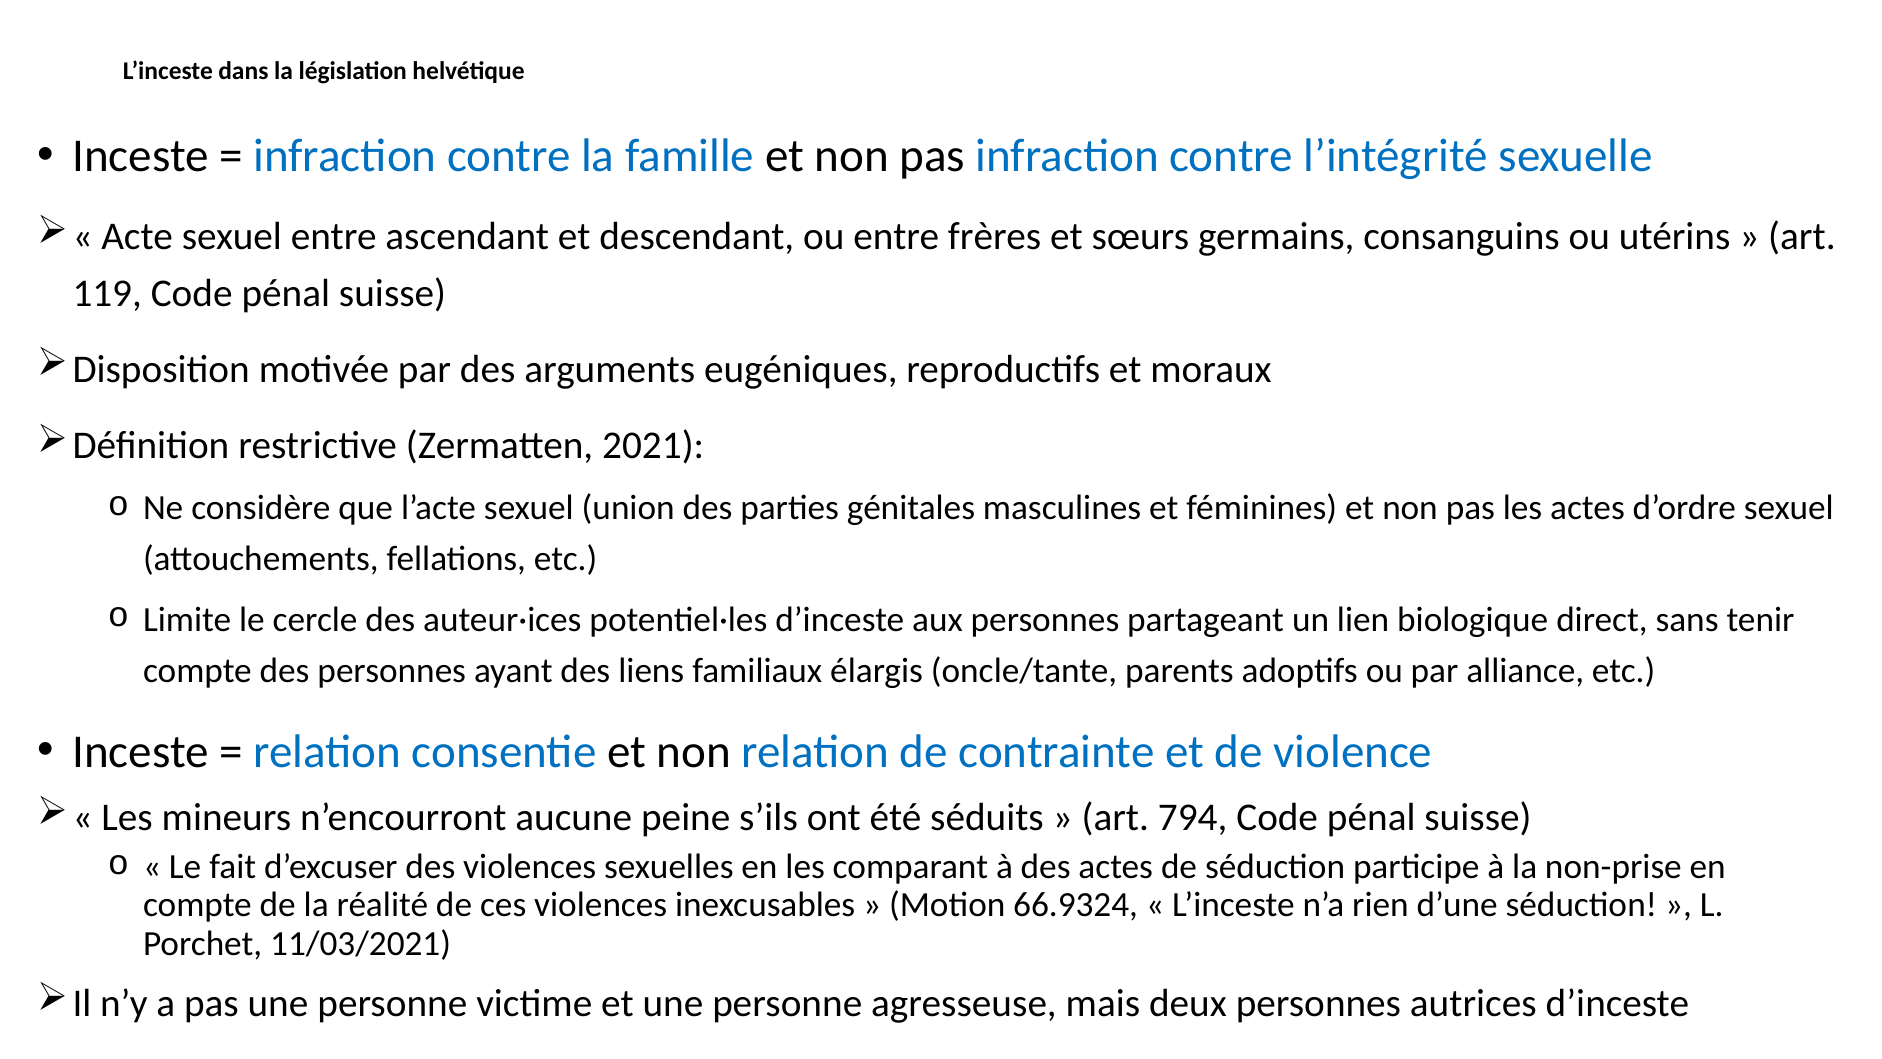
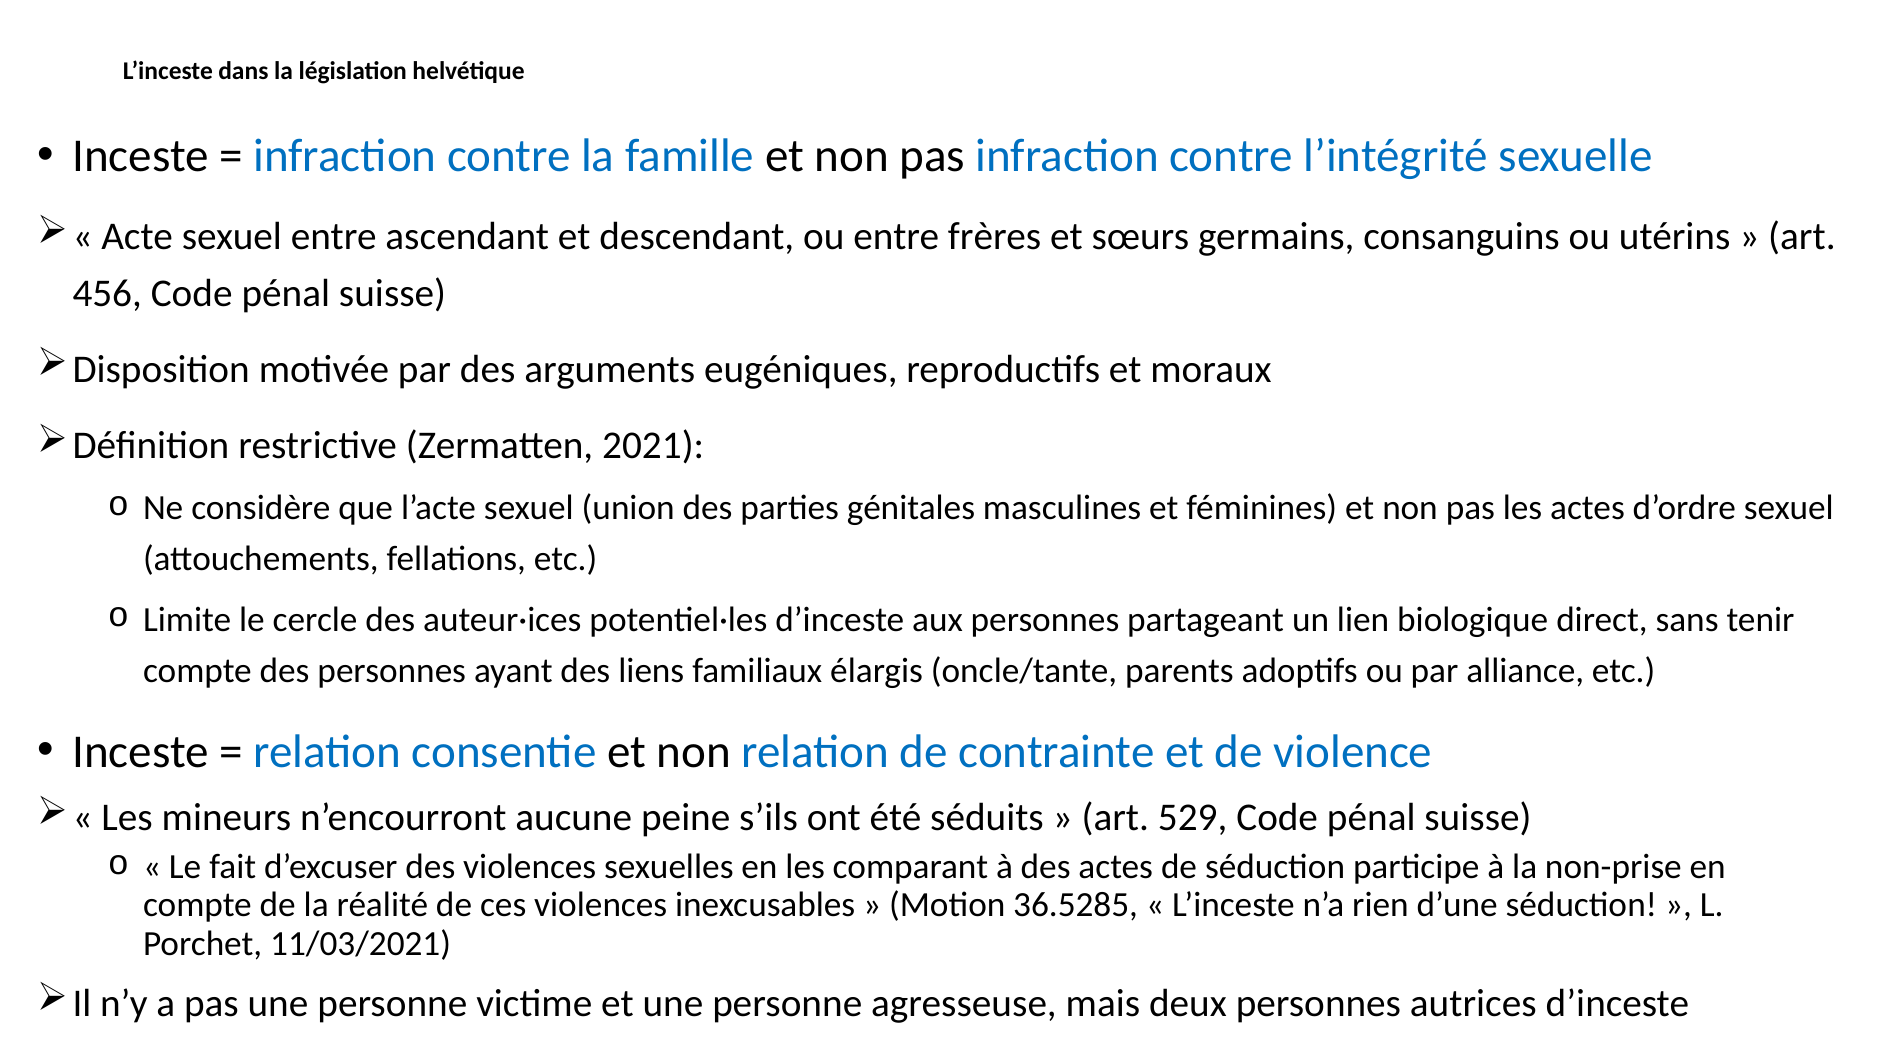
119: 119 -> 456
794: 794 -> 529
66.9324: 66.9324 -> 36.5285
